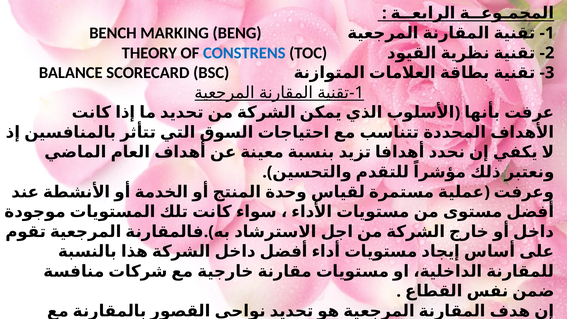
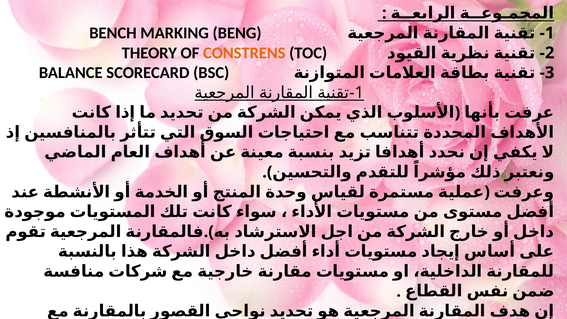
CONSTRENS colour: blue -> orange
